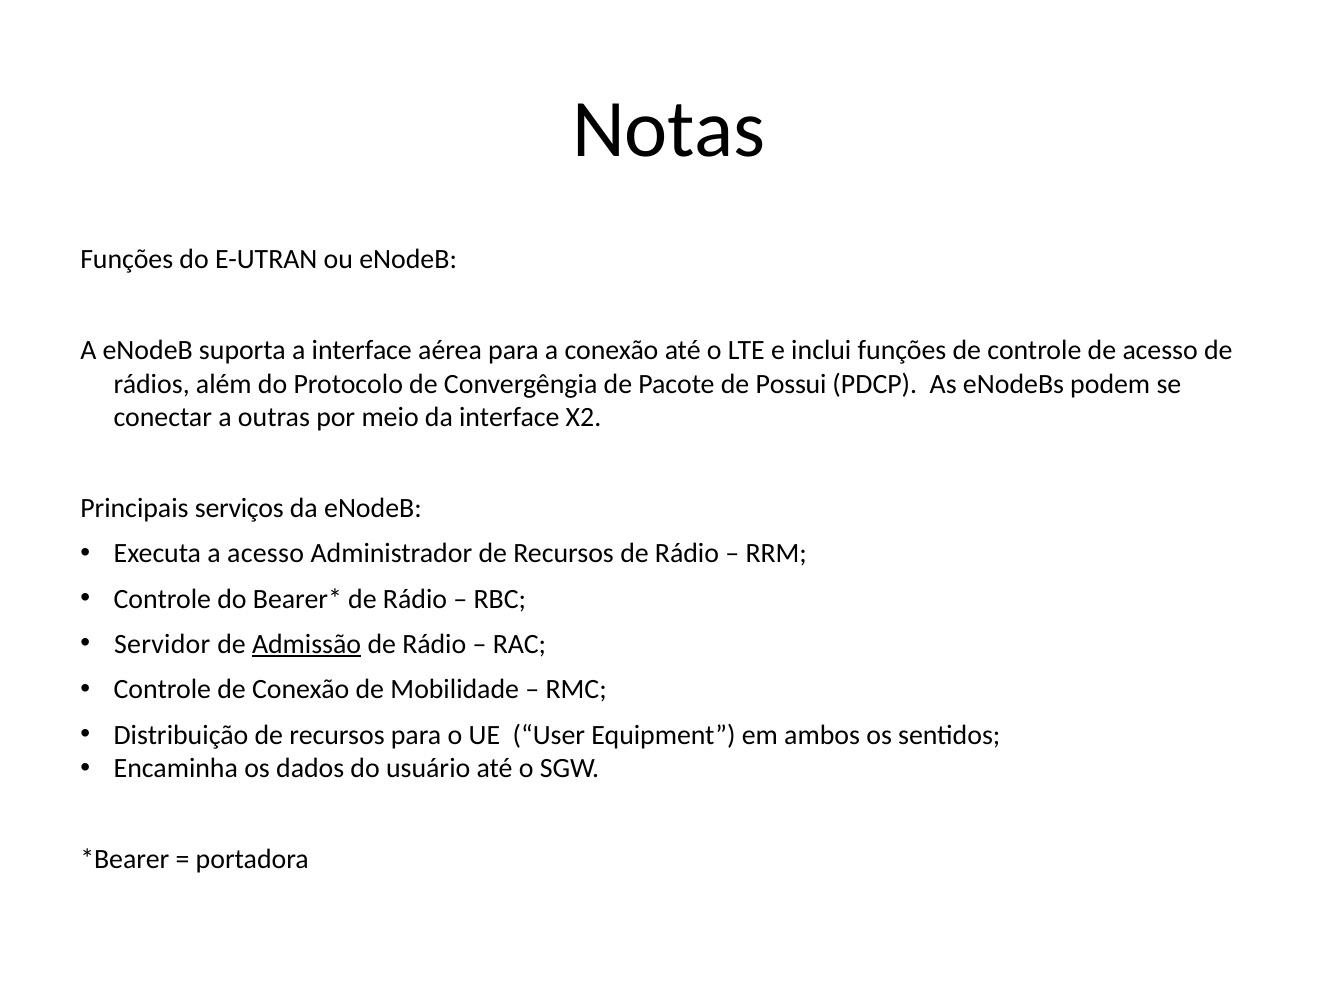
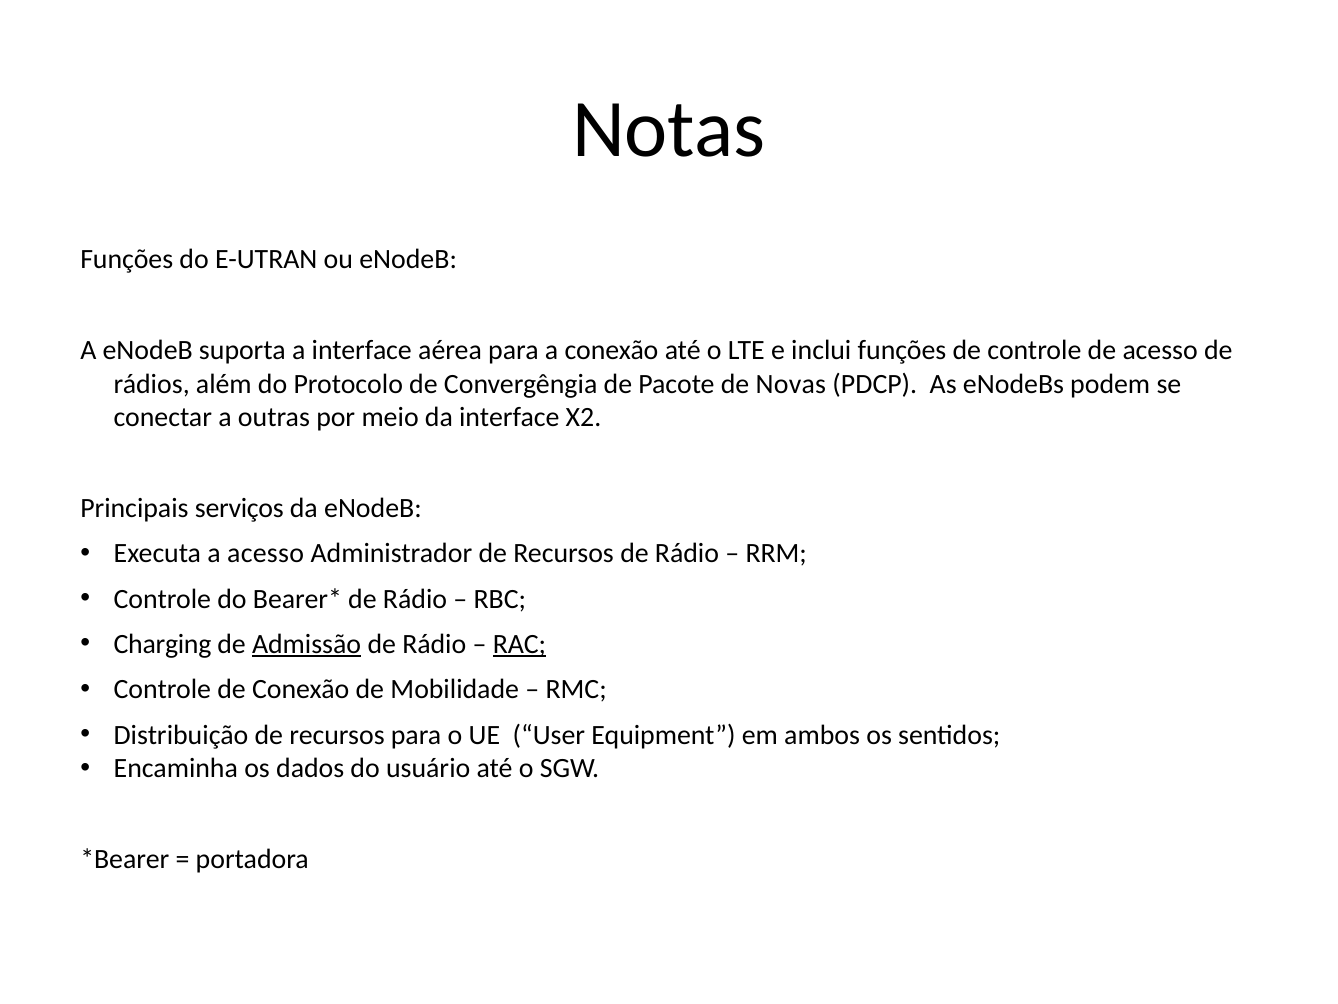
Possui: Possui -> Novas
Servidor: Servidor -> Charging
RAC underline: none -> present
